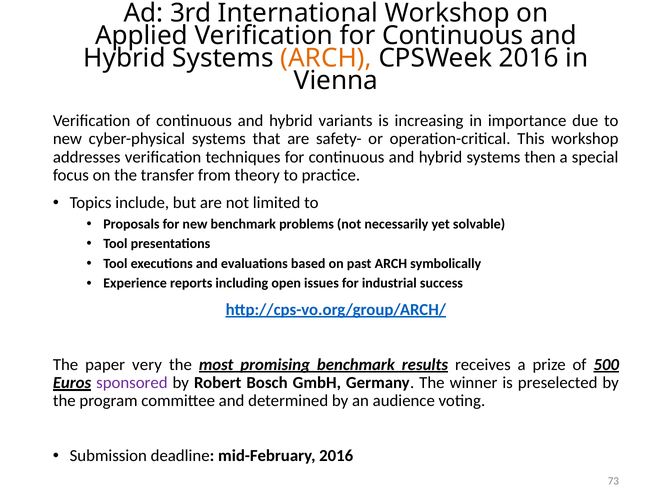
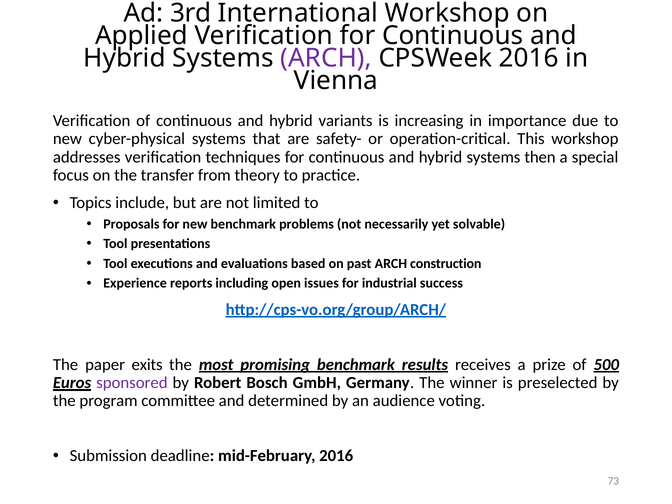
ARCH at (326, 58) colour: orange -> purple
symbolically: symbolically -> construction
very: very -> exits
